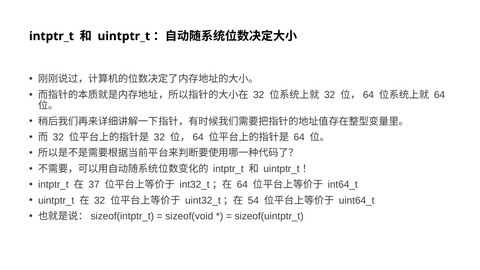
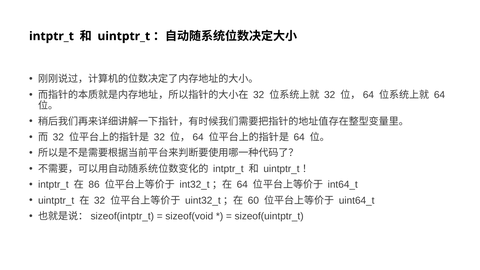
37: 37 -> 86
54: 54 -> 60
